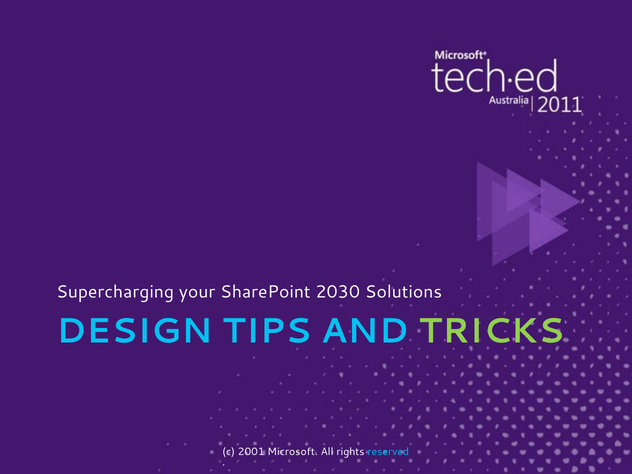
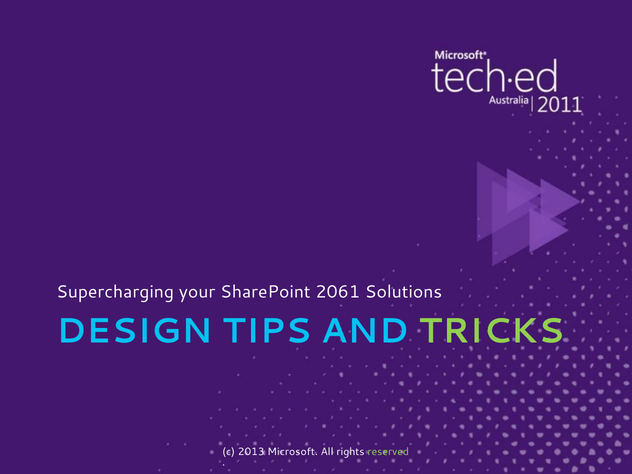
2030: 2030 -> 2061
2001: 2001 -> 2013
reserved colour: light blue -> light green
